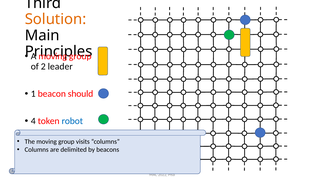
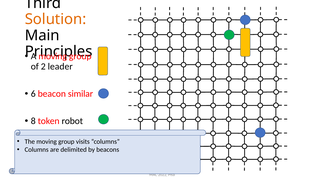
1: 1 -> 6
should: should -> similar
4: 4 -> 8
robot colour: blue -> black
